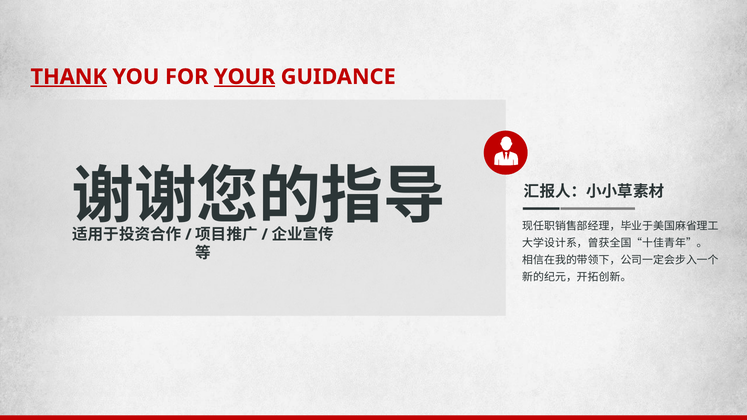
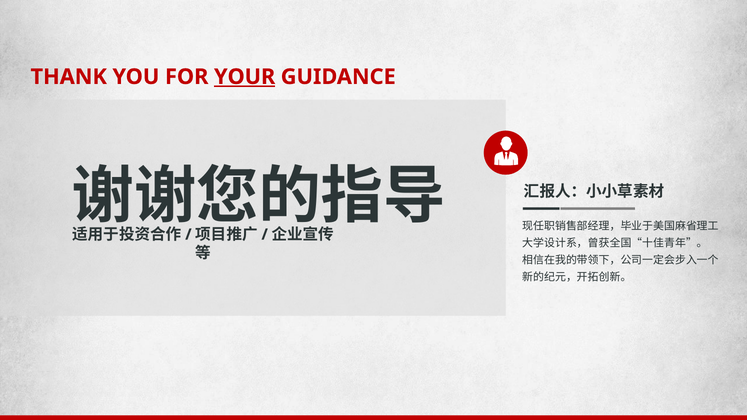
THANK underline: present -> none
